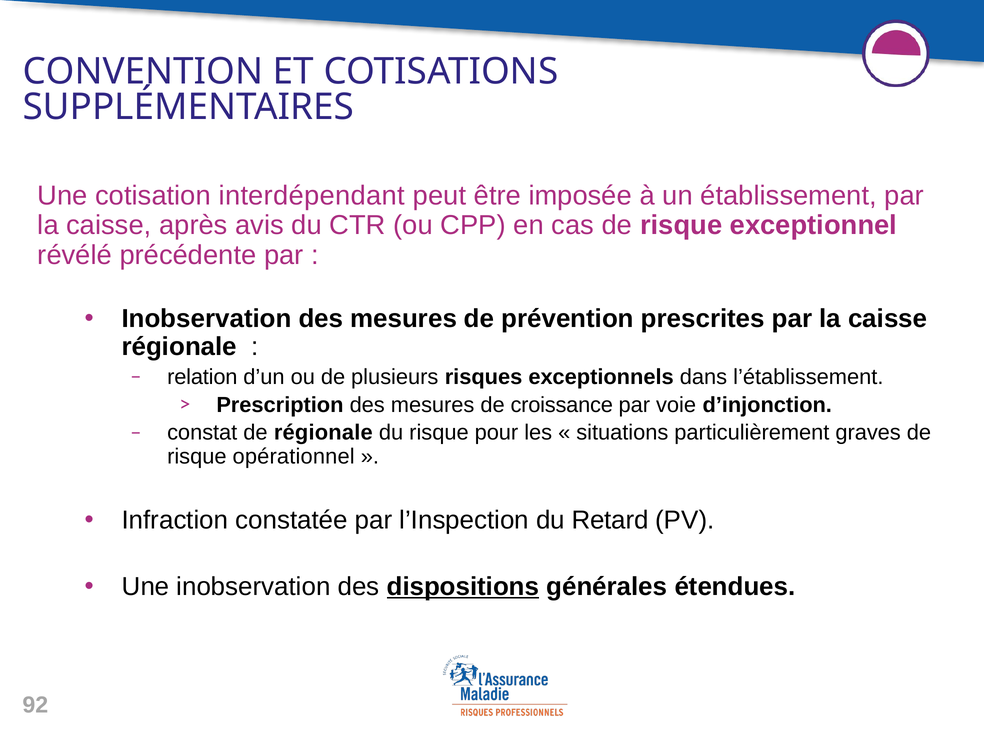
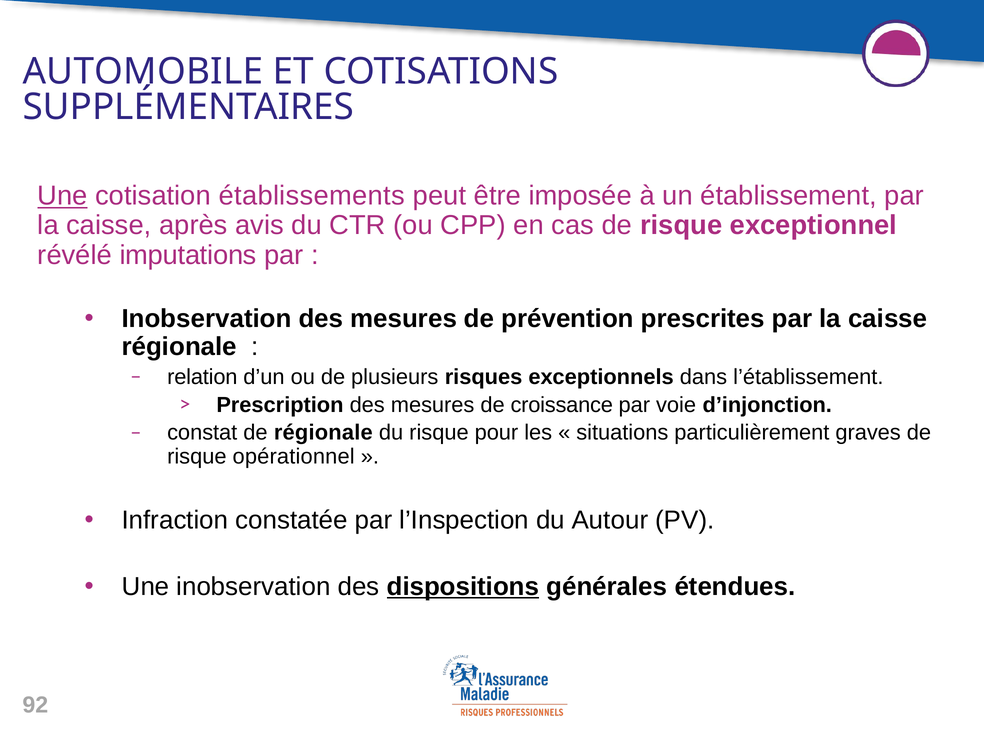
CONVENTION: CONVENTION -> AUTOMOBILE
Une at (63, 196) underline: none -> present
interdépendant: interdépendant -> établissements
précédente: précédente -> imputations
Retard: Retard -> Autour
